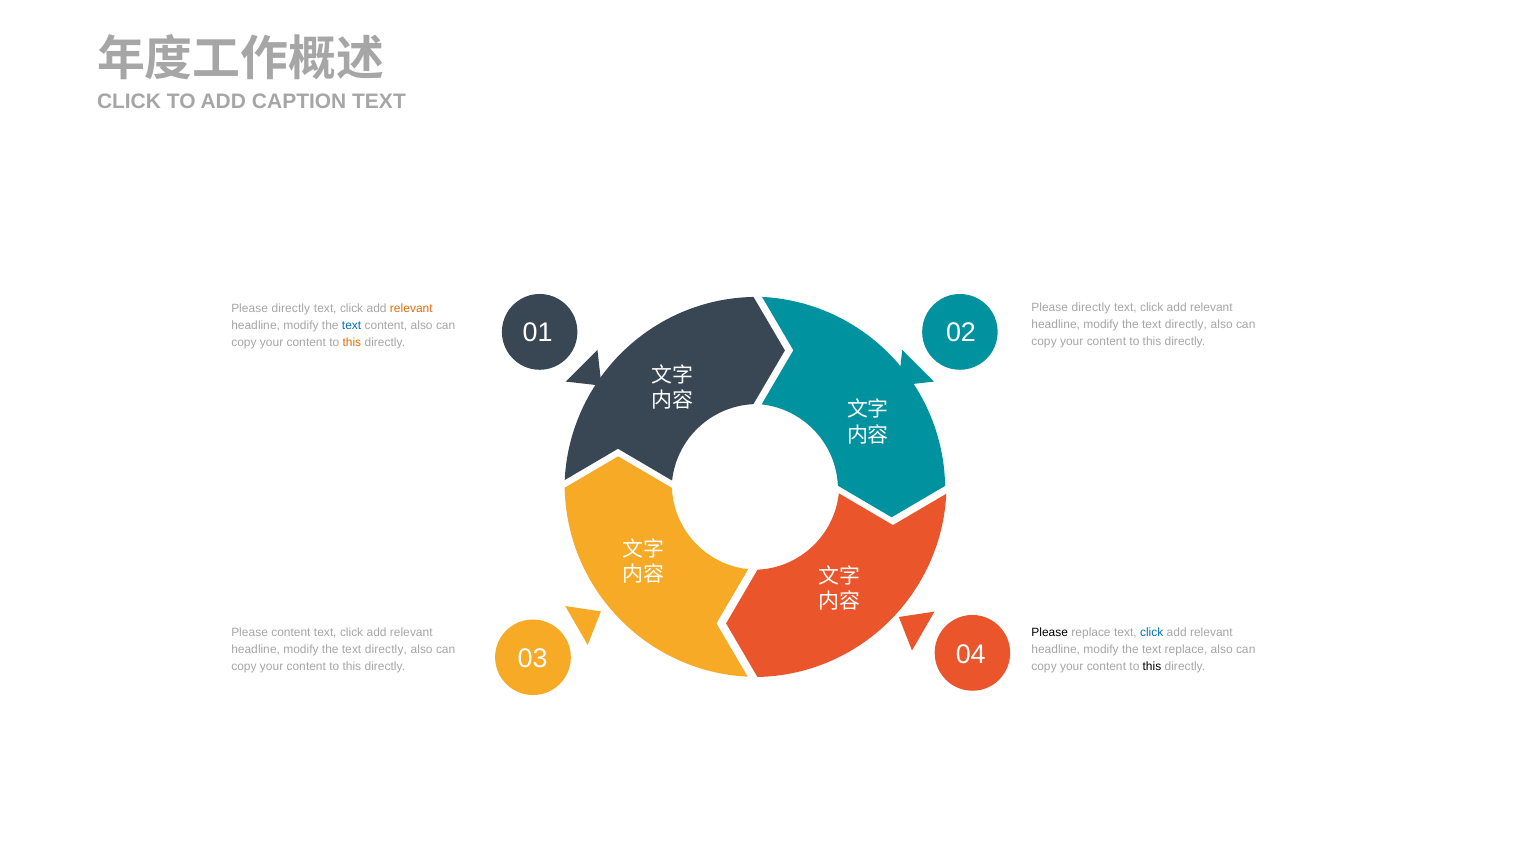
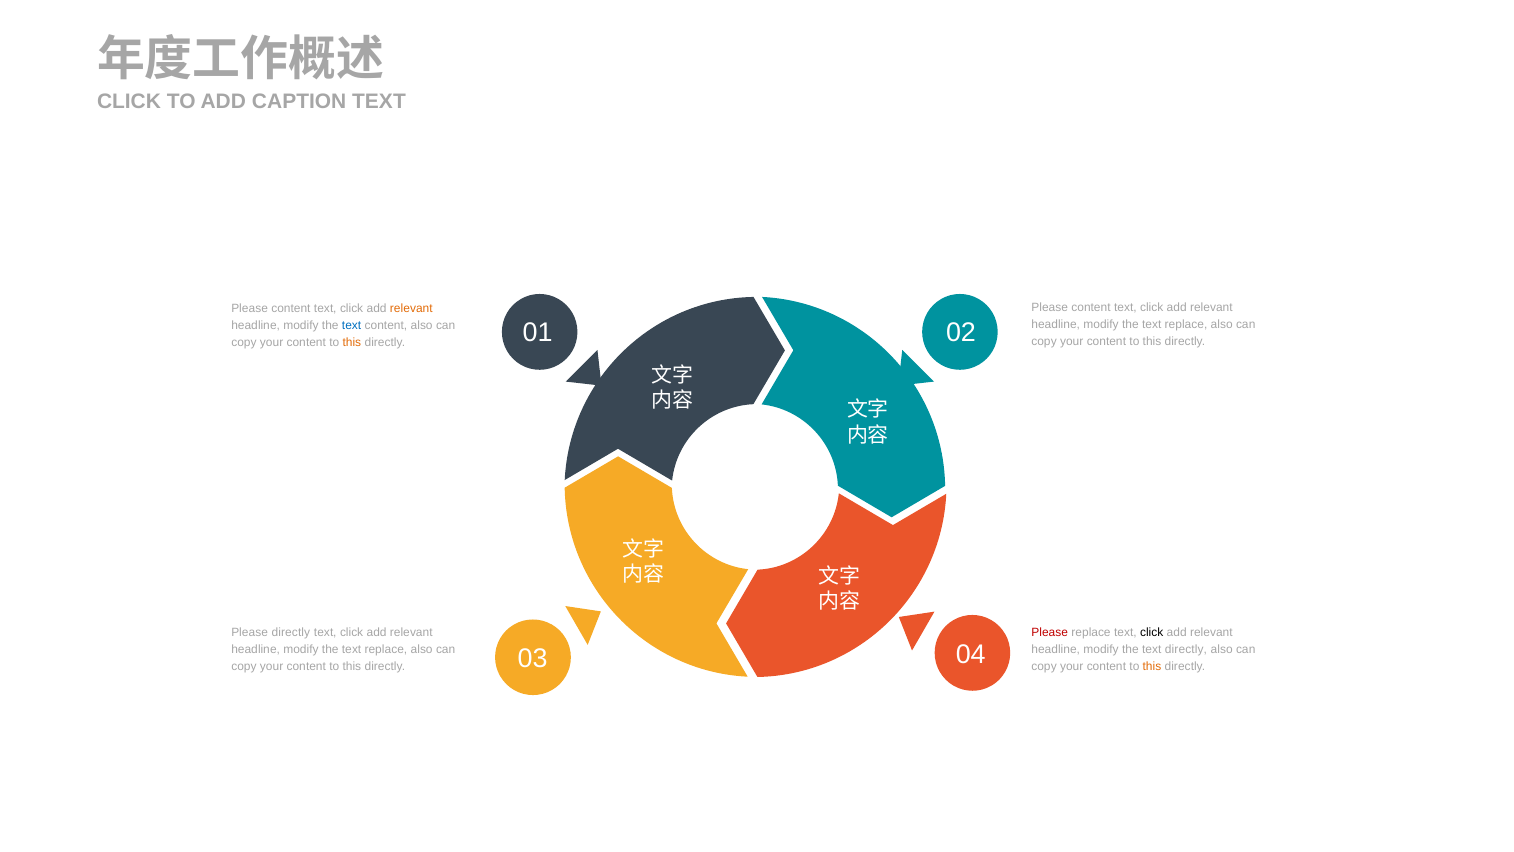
directly at (1091, 307): directly -> content
directly at (291, 308): directly -> content
directly at (1186, 325): directly -> replace
Please content: content -> directly
Please at (1050, 632) colour: black -> red
click at (1152, 632) colour: blue -> black
directly at (386, 649): directly -> replace
text replace: replace -> directly
this at (1152, 666) colour: black -> orange
